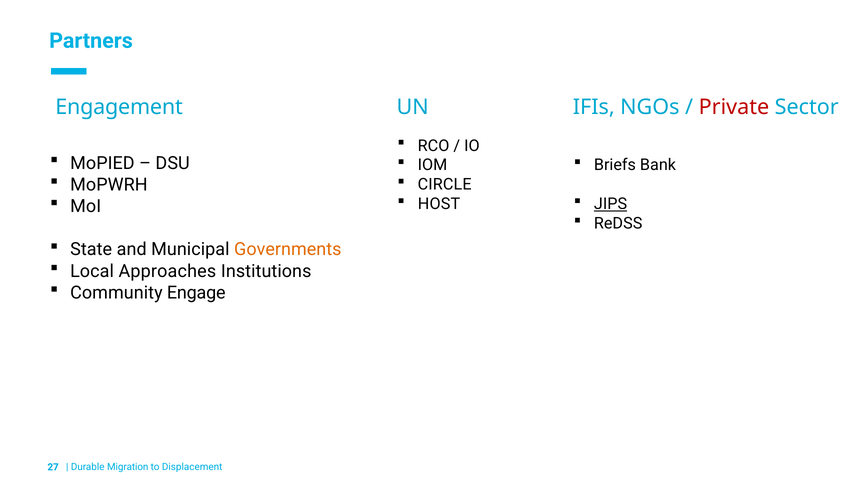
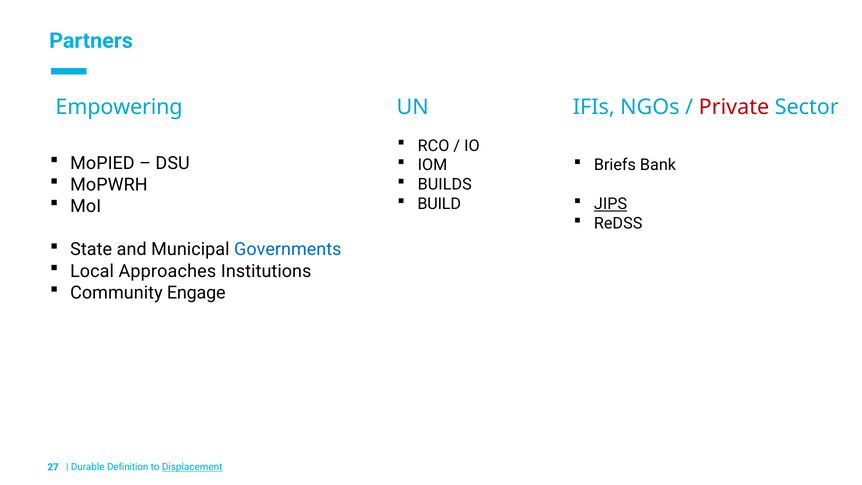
Engagement: Engagement -> Empowering
CIRCLE: CIRCLE -> BUILDS
HOST: HOST -> BUILD
Governments colour: orange -> blue
Migration: Migration -> Definition
Displacement underline: none -> present
